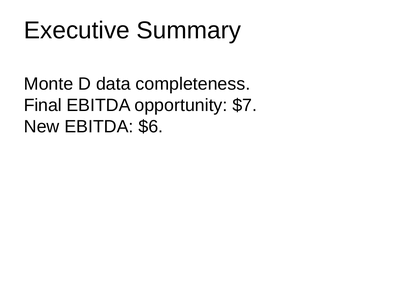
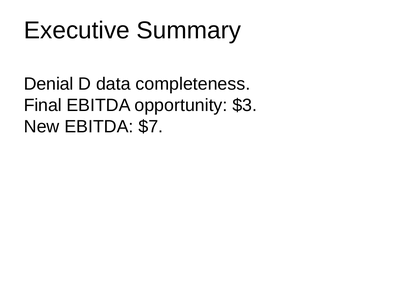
Monte: Monte -> Denial
$7: $7 -> $3
$6: $6 -> $7
